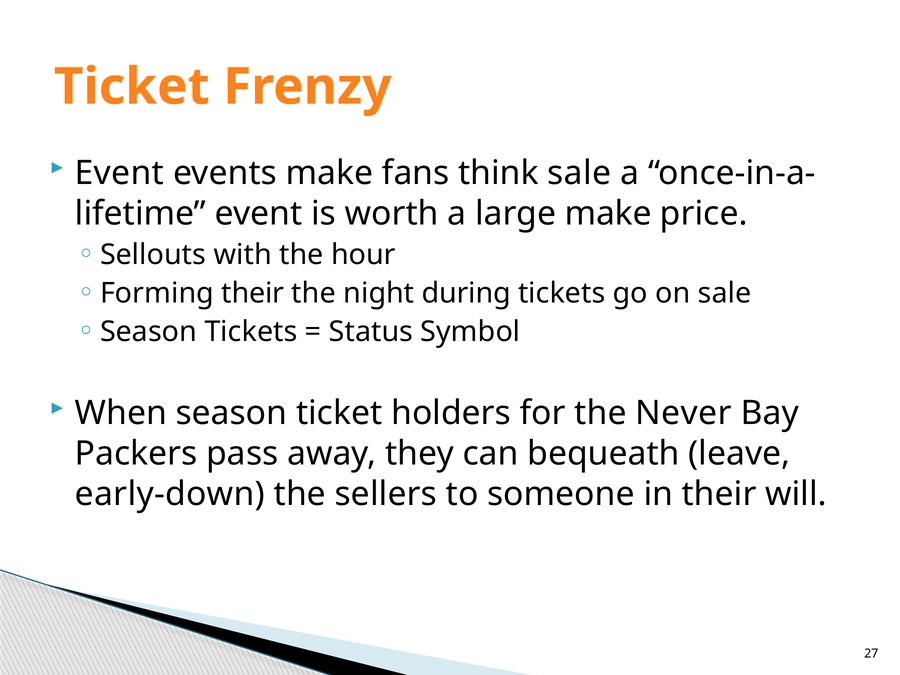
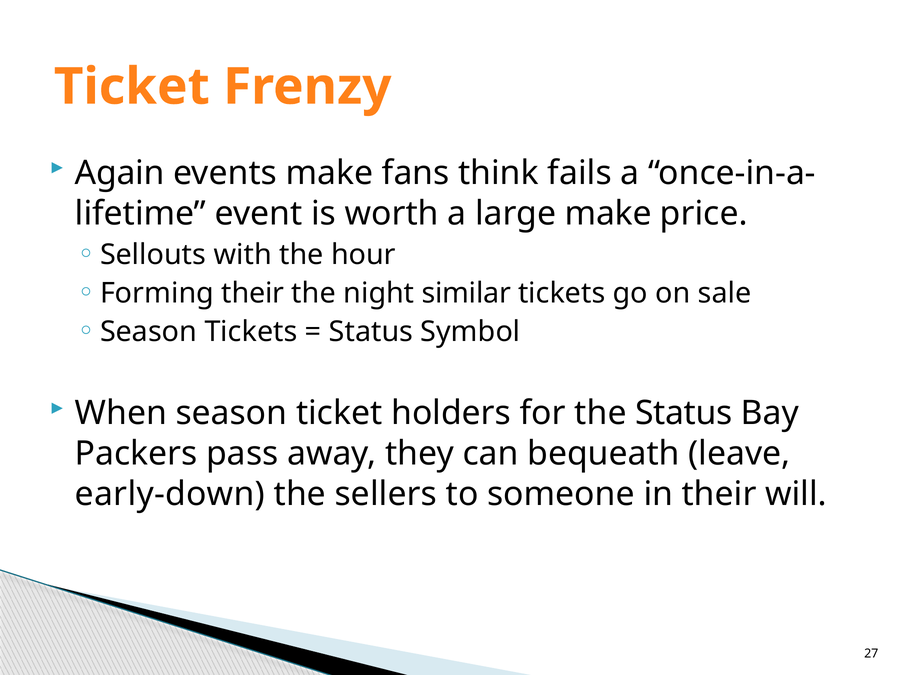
Event at (120, 173): Event -> Again
think sale: sale -> fails
during: during -> similar
the Never: Never -> Status
